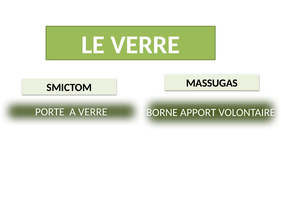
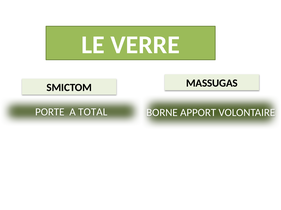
A VERRE: VERRE -> TOTAL
